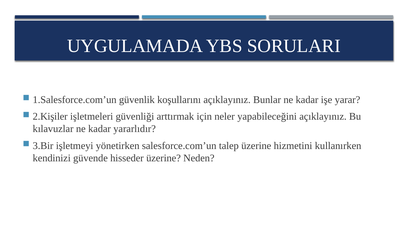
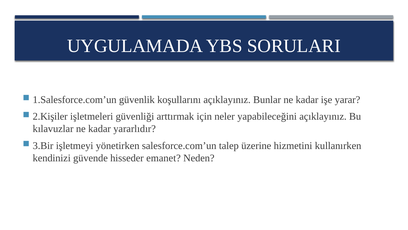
hisseder üzerine: üzerine -> emanet
